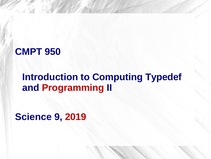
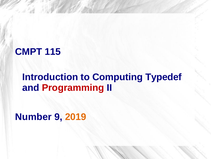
950: 950 -> 115
Science: Science -> Number
2019 colour: red -> orange
